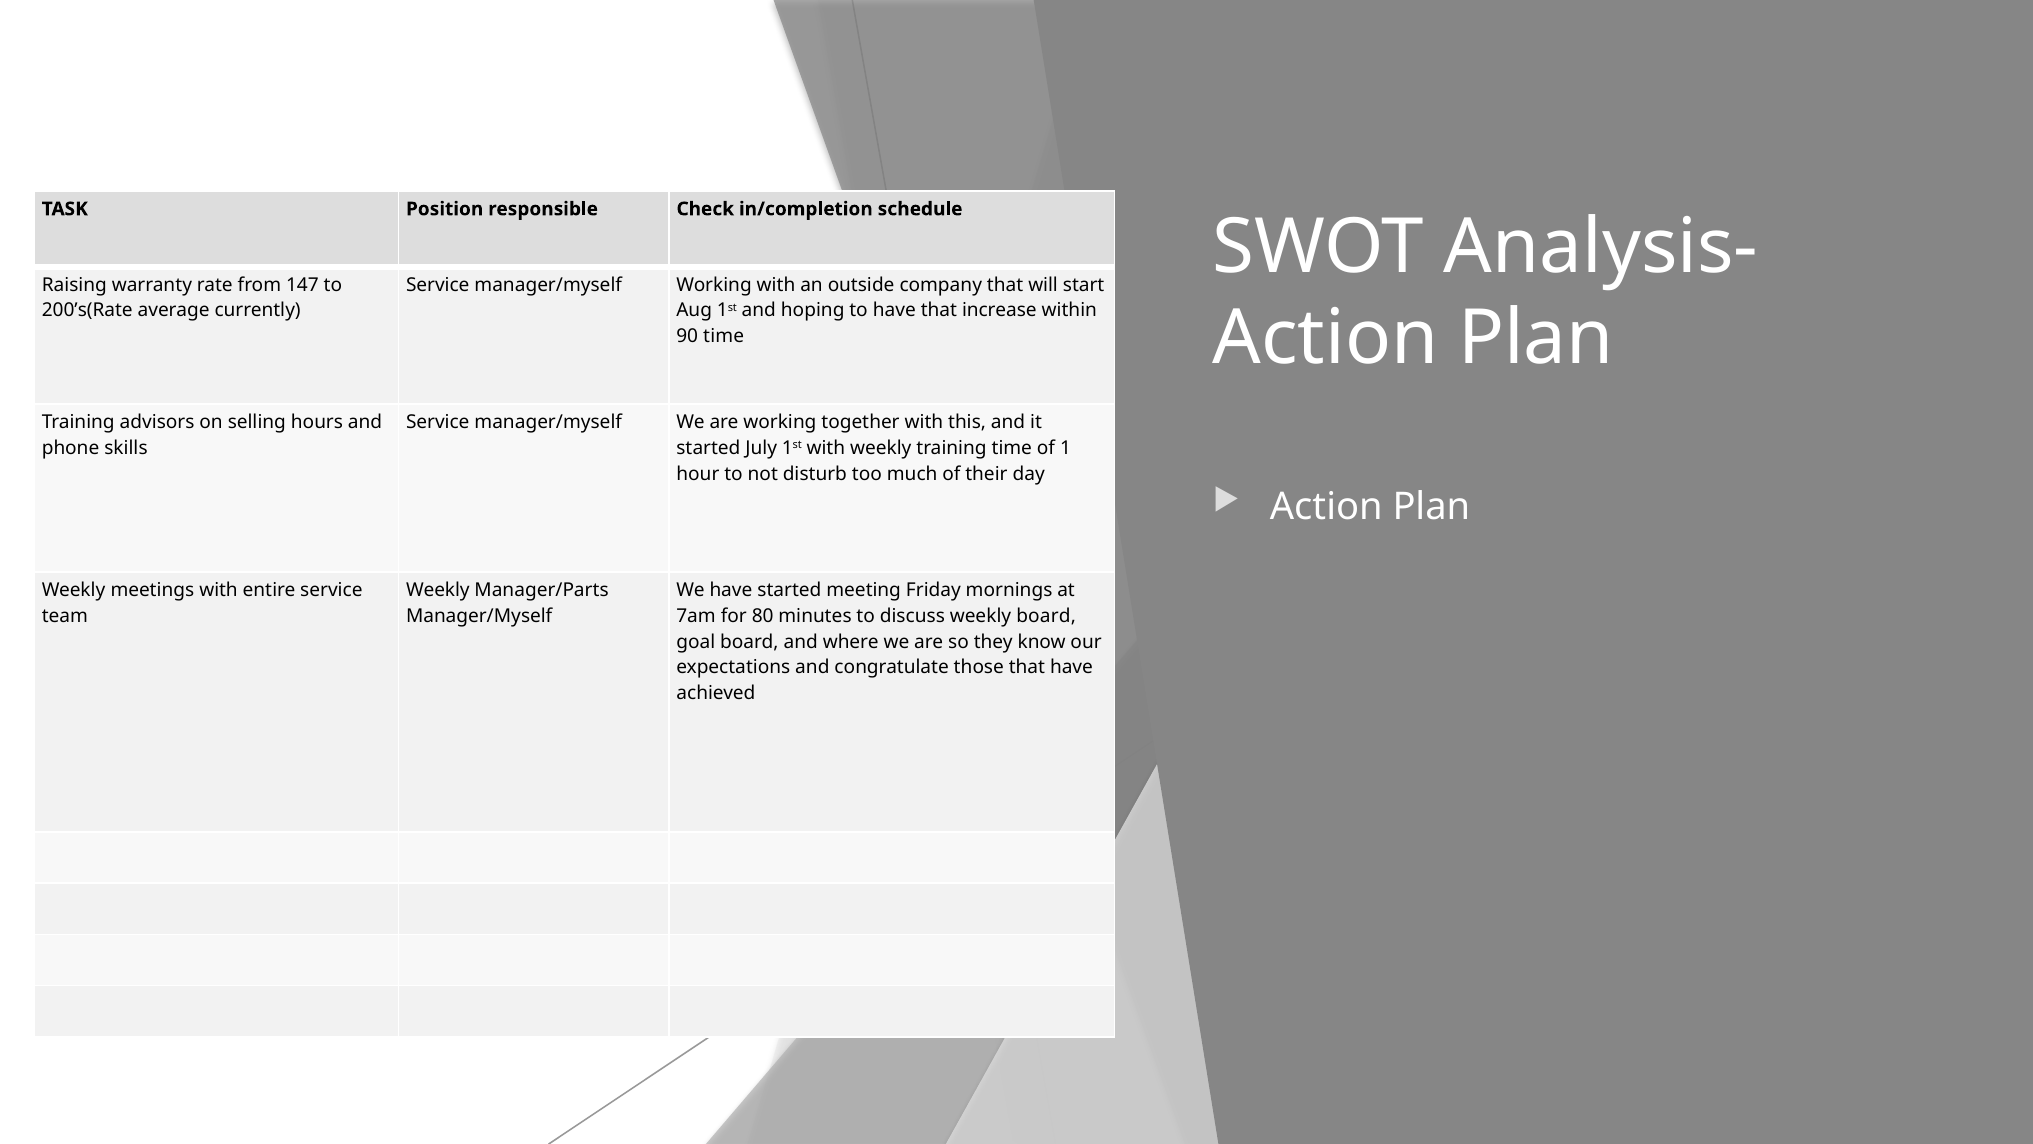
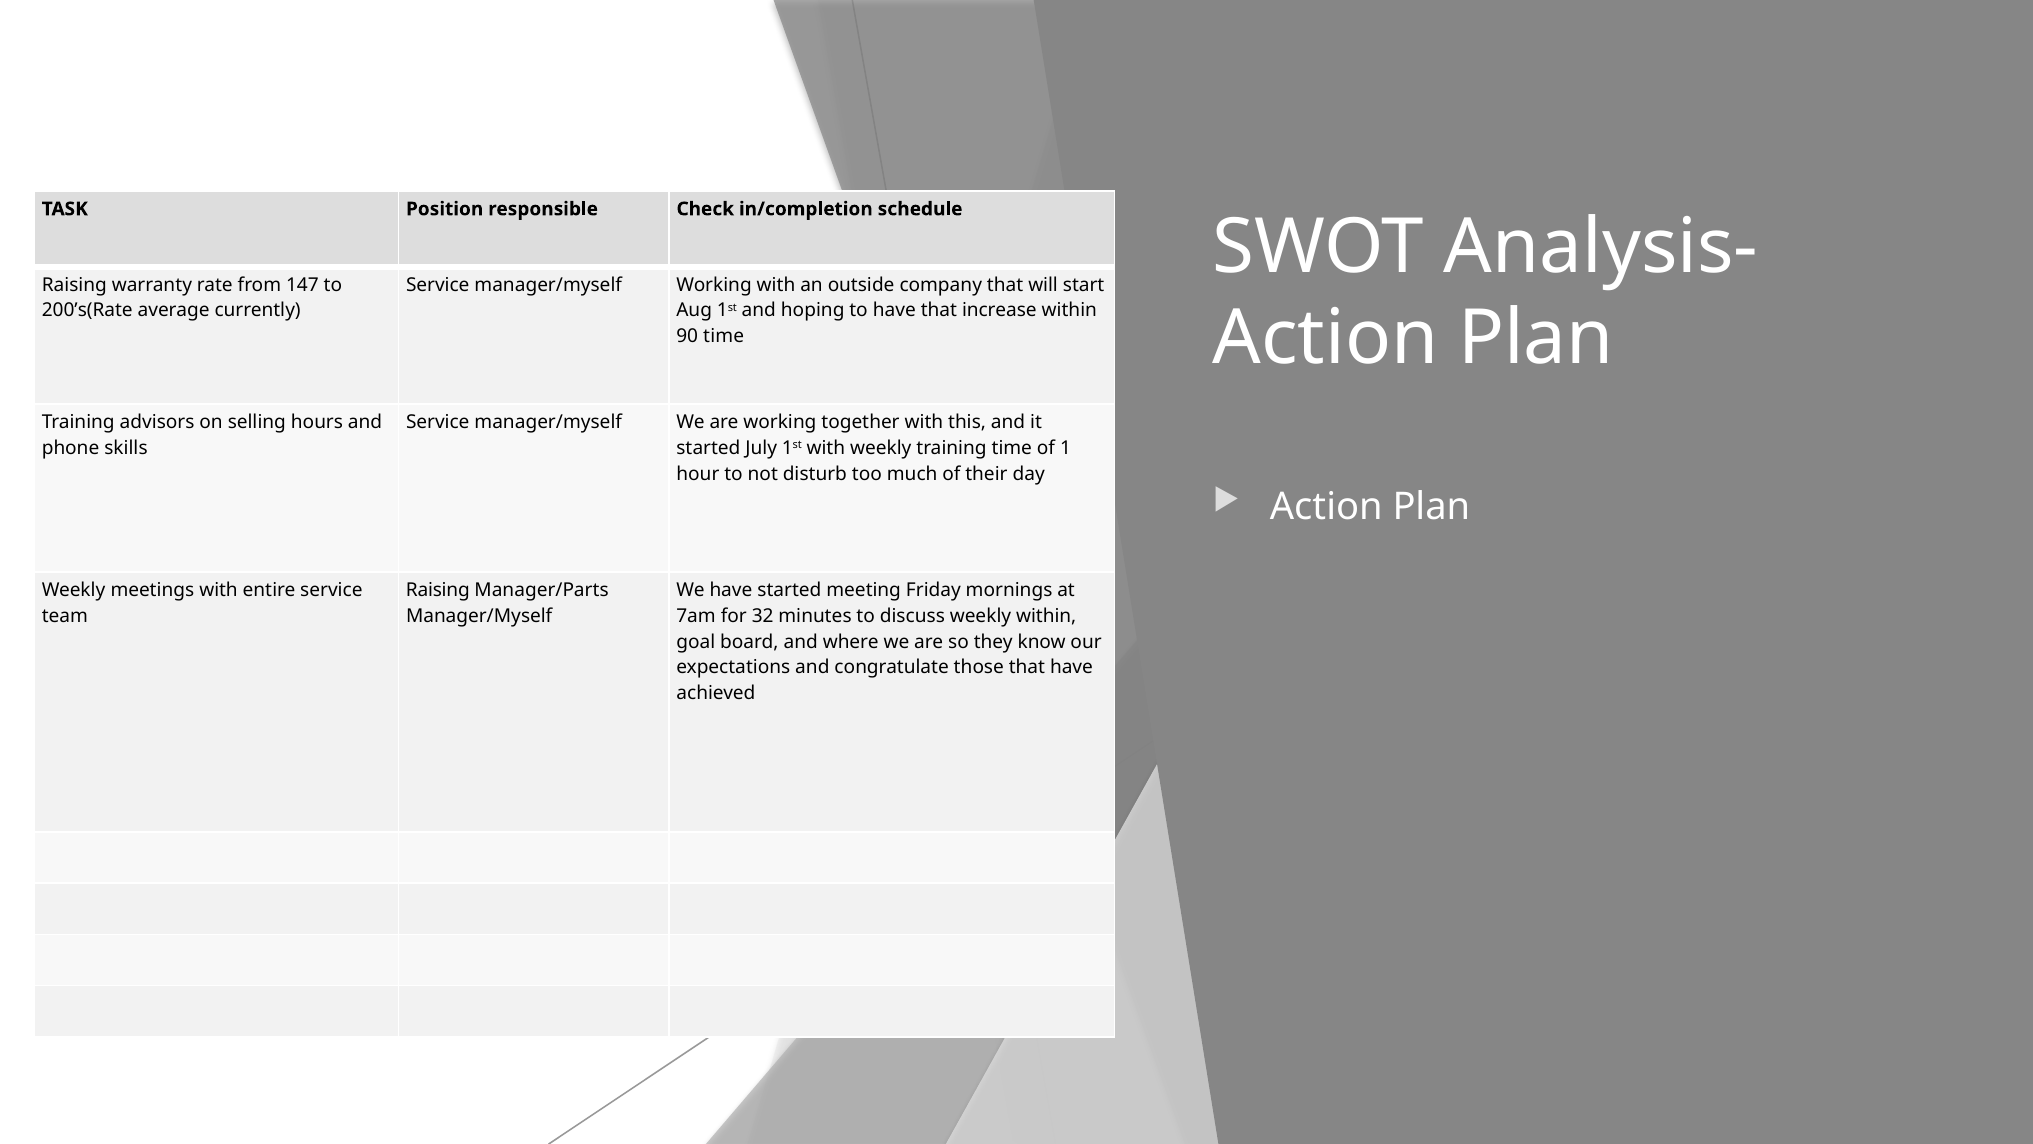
Weekly at (438, 590): Weekly -> Raising
80: 80 -> 32
weekly board: board -> within
